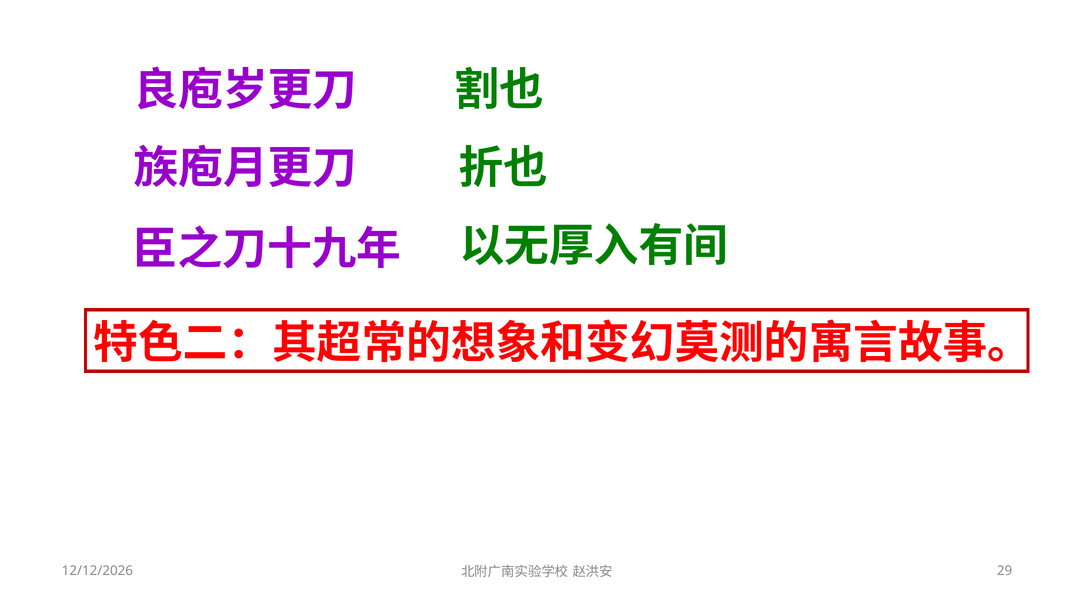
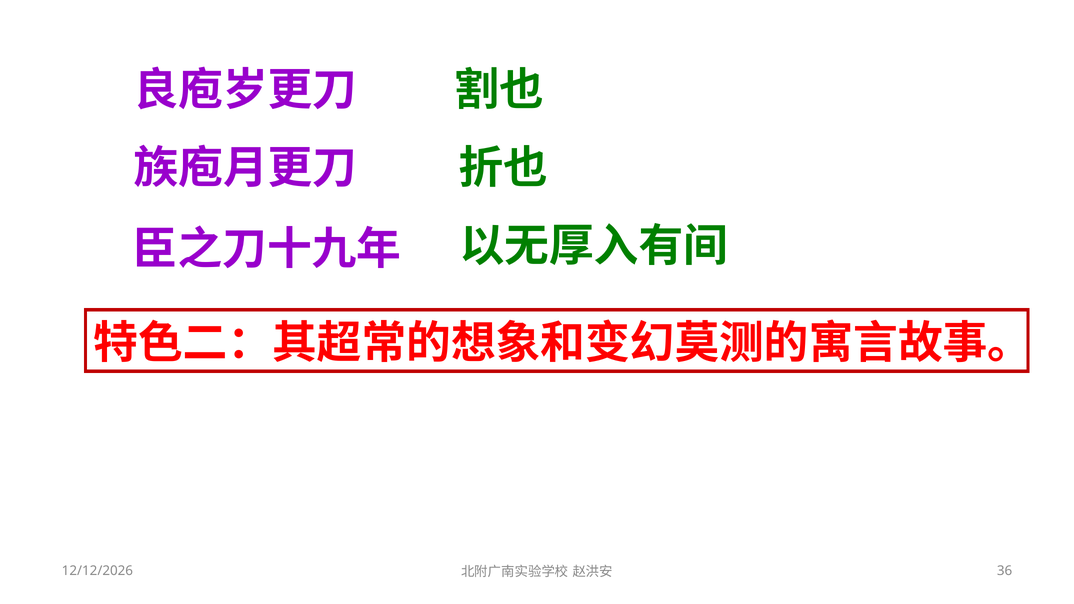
29: 29 -> 36
